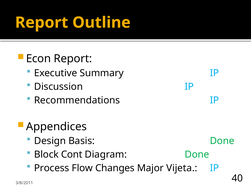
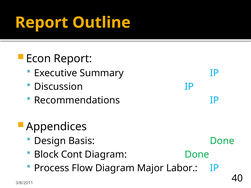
Flow Changes: Changes -> Diagram
Vijeta: Vijeta -> Labor
